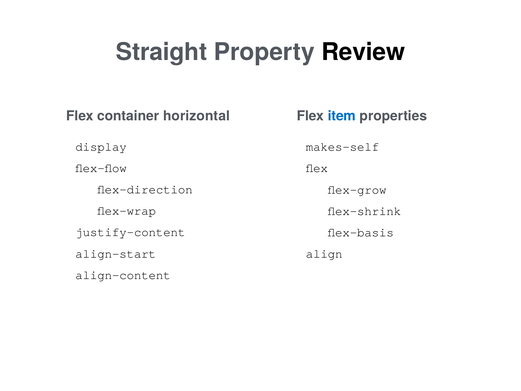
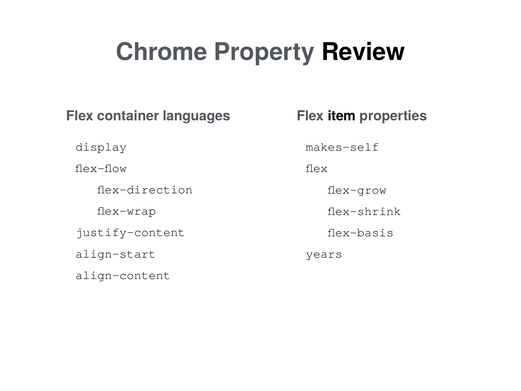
Straight: Straight -> Chrome
horizontal: horizontal -> languages
item colour: blue -> black
align: align -> years
